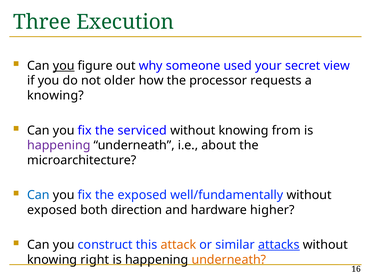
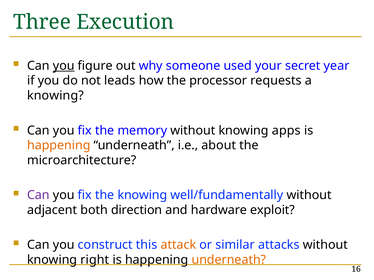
view: view -> year
older: older -> leads
serviced: serviced -> memory
from: from -> apps
happening at (59, 146) colour: purple -> orange
Can at (38, 195) colour: blue -> purple
the exposed: exposed -> knowing
exposed at (52, 210): exposed -> adjacent
higher: higher -> exploit
attacks underline: present -> none
